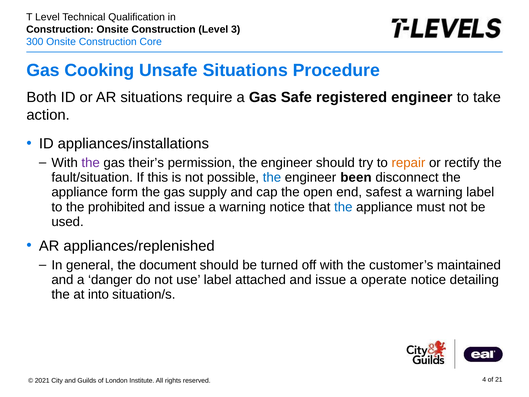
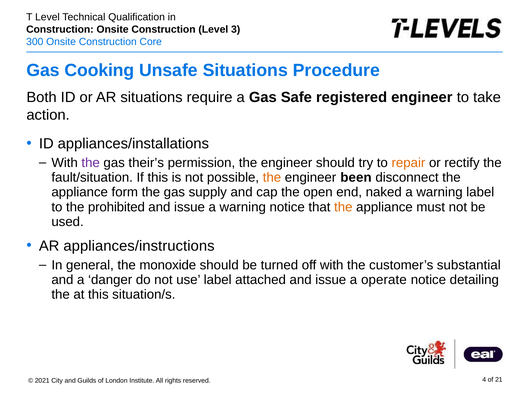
the at (272, 177) colour: blue -> orange
safest: safest -> naked
the at (343, 207) colour: blue -> orange
appliances/replenished: appliances/replenished -> appliances/instructions
document: document -> monoxide
maintained: maintained -> substantial
at into: into -> this
